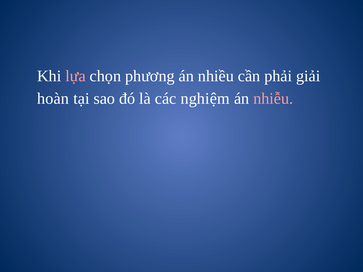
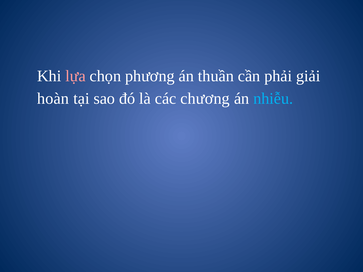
nhiều: nhiều -> thuần
nghiệm: nghiệm -> chương
nhiễu colour: pink -> light blue
